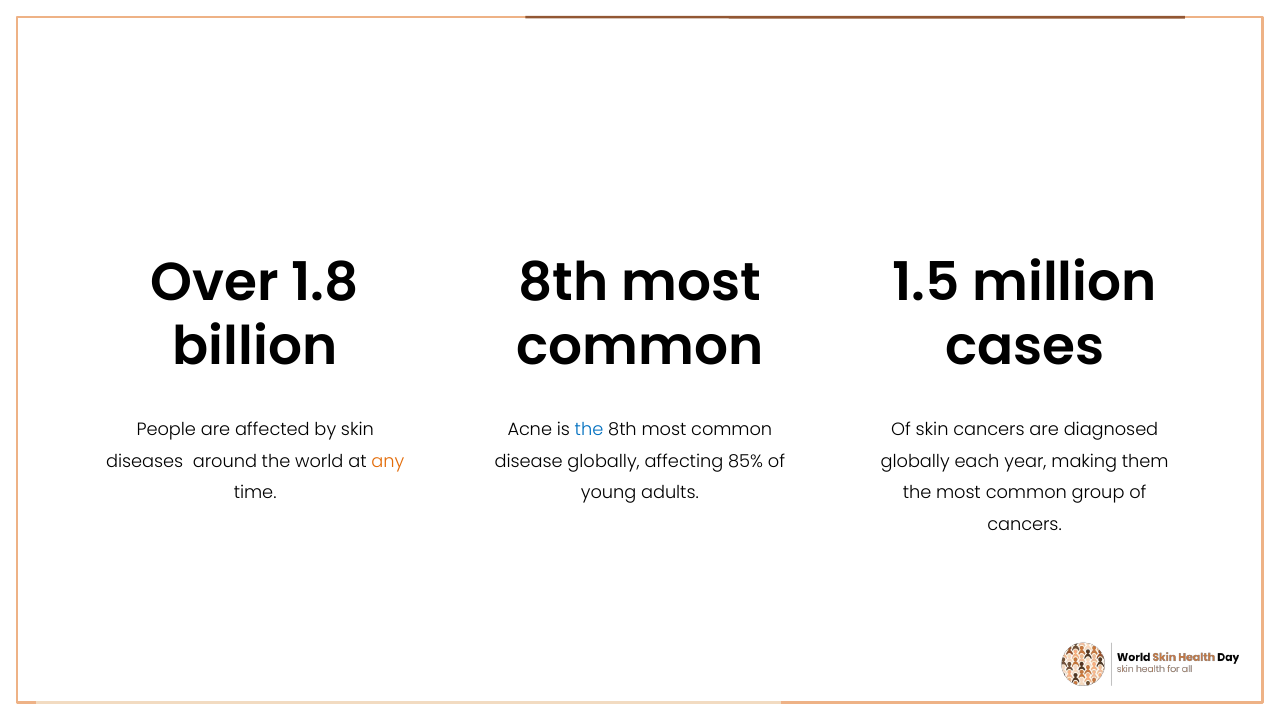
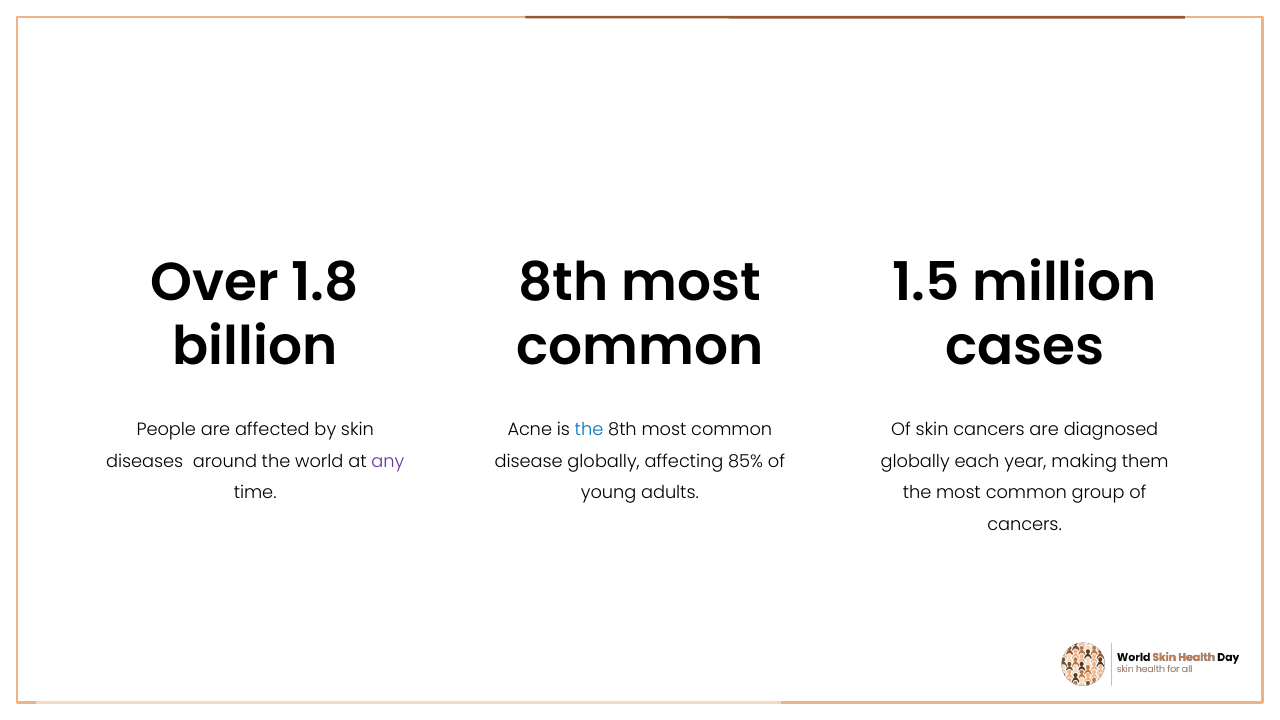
any colour: orange -> purple
